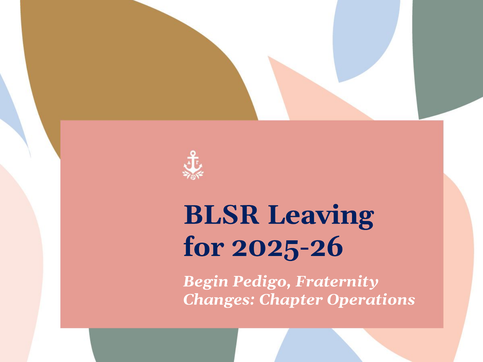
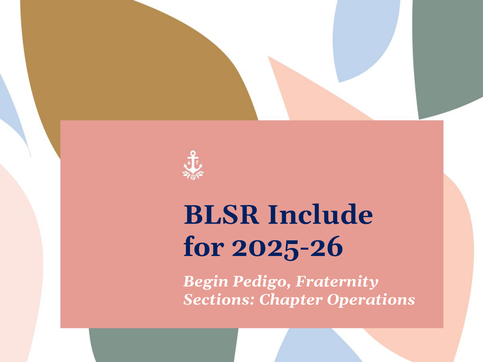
Leaving: Leaving -> Include
Changes: Changes -> Sections
